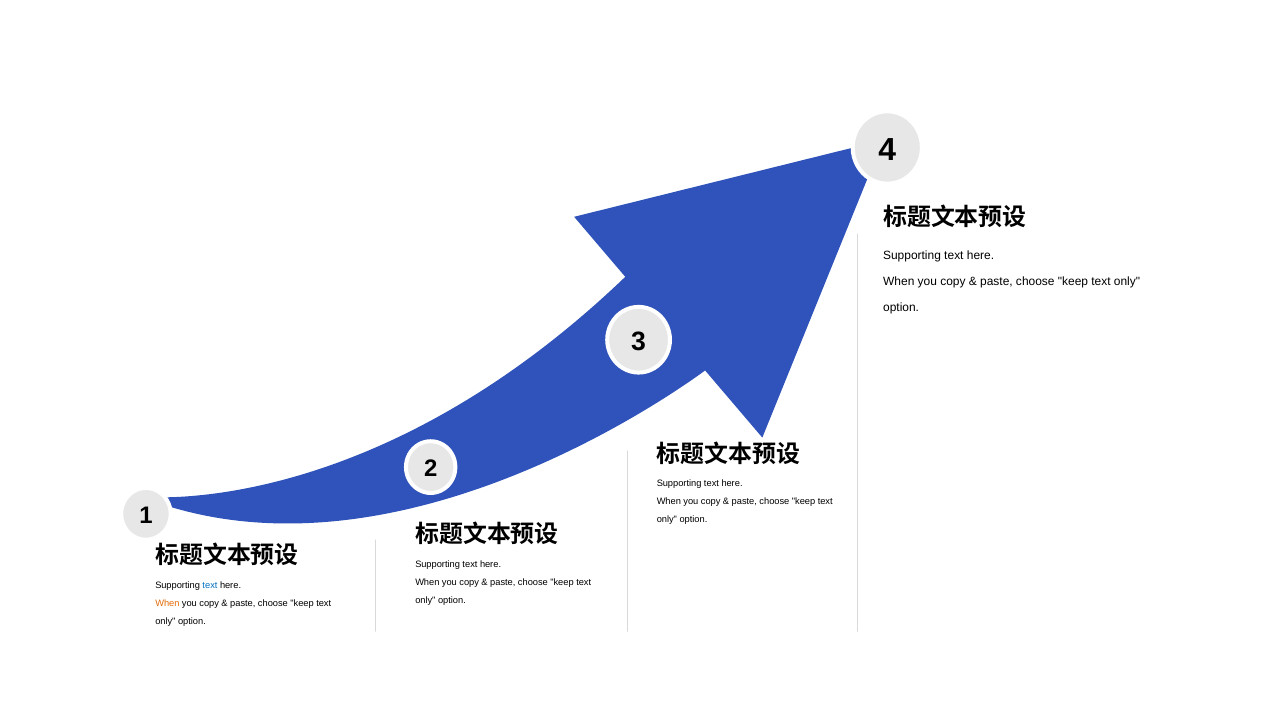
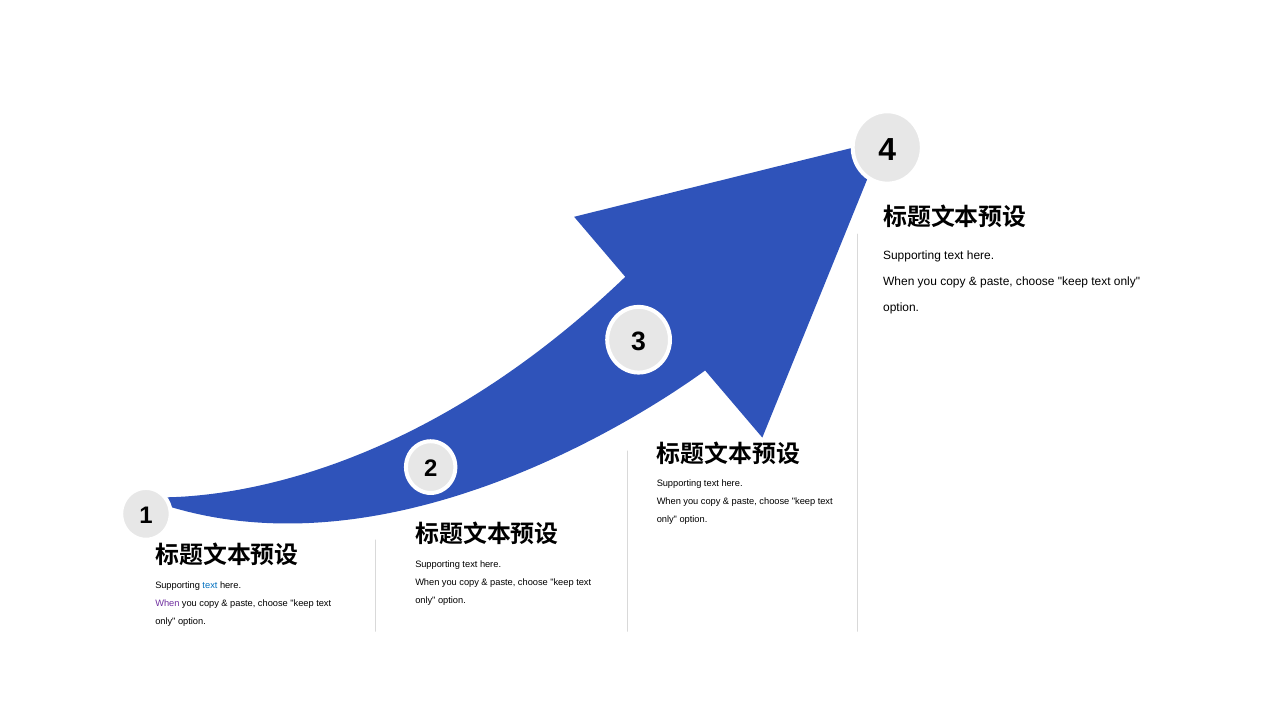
When at (167, 603) colour: orange -> purple
